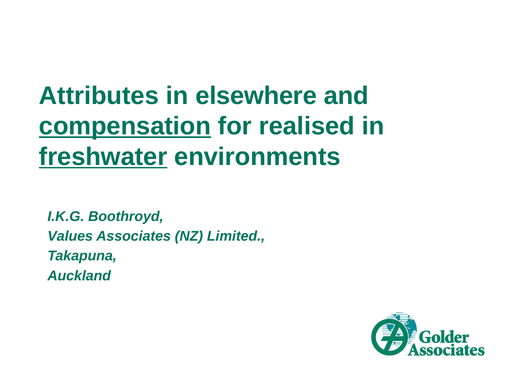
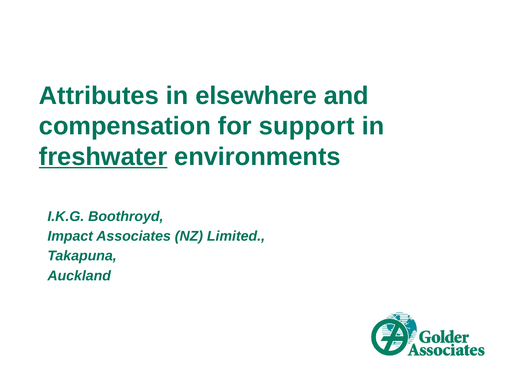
compensation underline: present -> none
realised: realised -> support
Values: Values -> Impact
